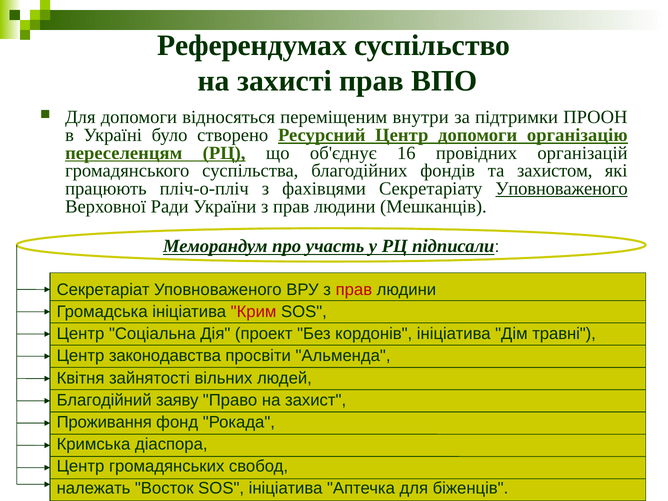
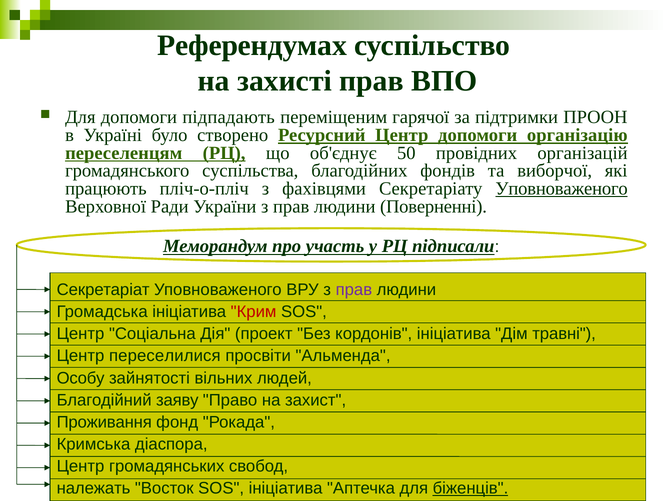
відносяться: відносяться -> підпадають
внутри: внутри -> гарячої
16: 16 -> 50
захистом: захистом -> виборчої
Мешканців: Мешканців -> Поверненні
прав at (354, 290) colour: red -> purple
законодавства: законодавства -> переселилися
Квітня: Квітня -> Особу
біженців underline: none -> present
